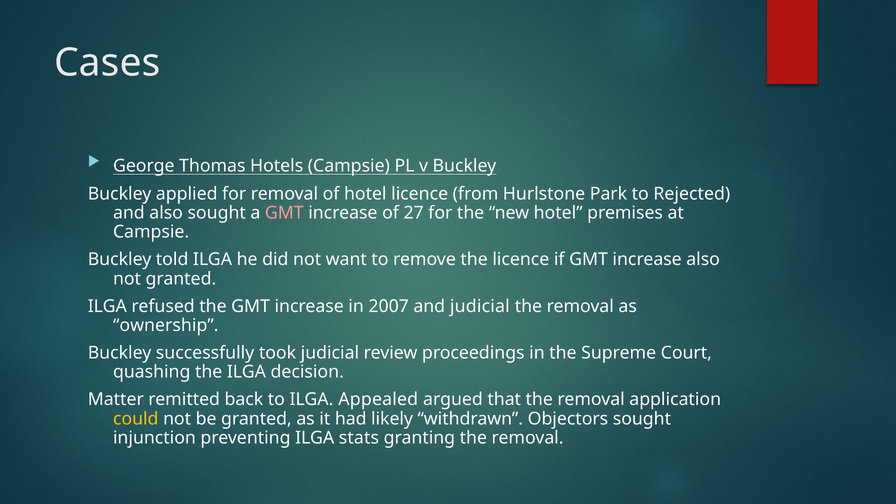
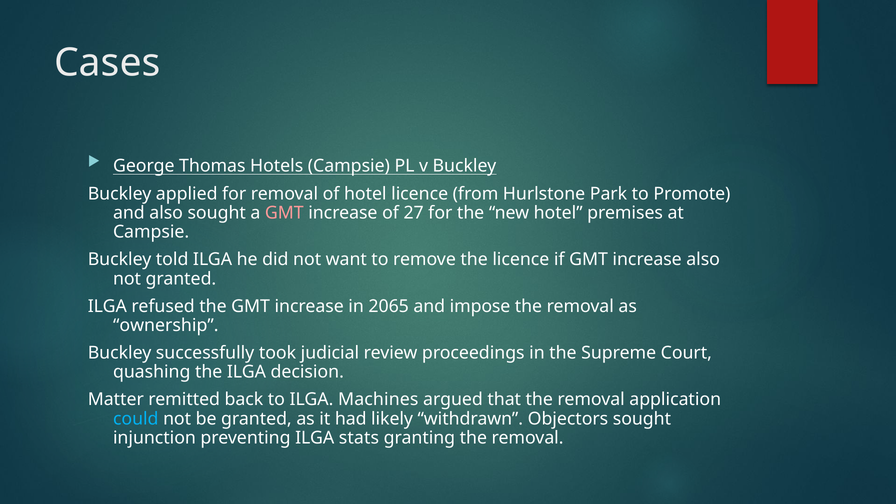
Rejected: Rejected -> Promote
2007: 2007 -> 2065
and judicial: judicial -> impose
Appealed: Appealed -> Machines
could colour: yellow -> light blue
